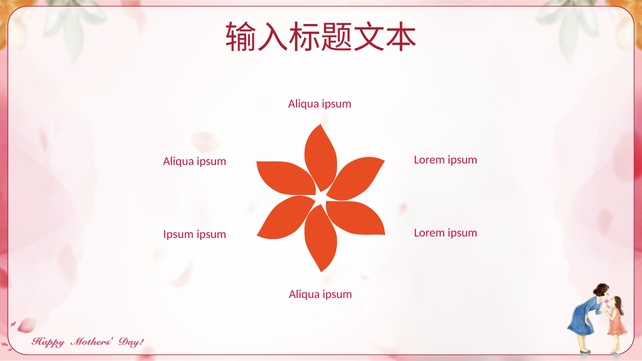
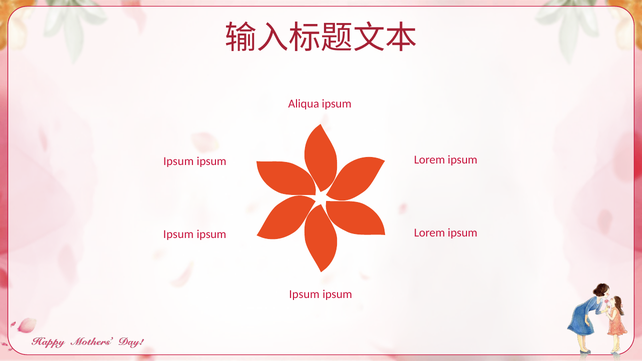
Aliqua at (179, 161): Aliqua -> Ipsum
Aliqua at (304, 294): Aliqua -> Ipsum
